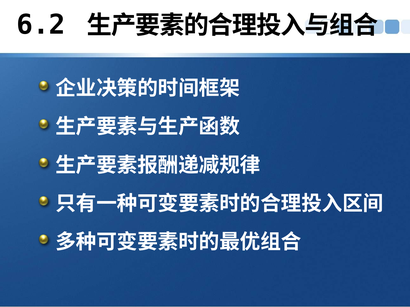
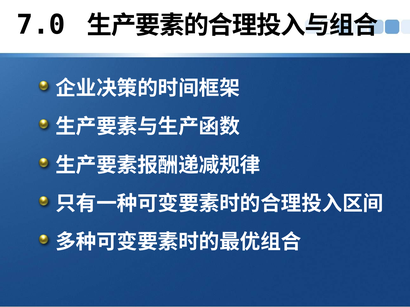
6.2: 6.2 -> 7.0
